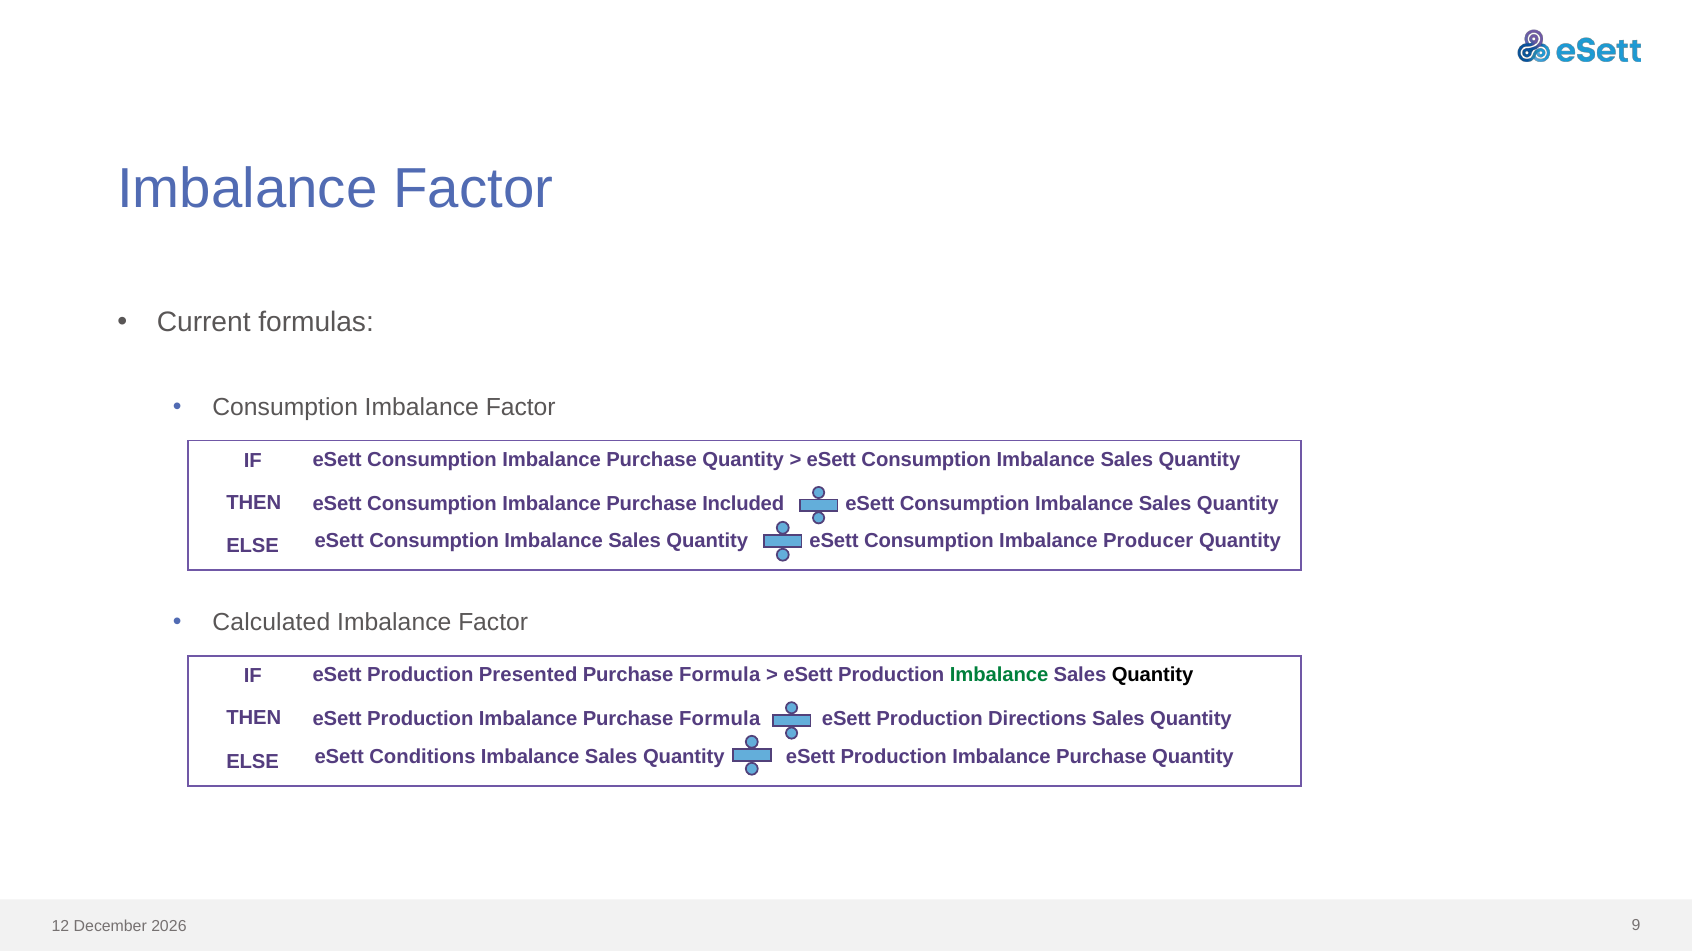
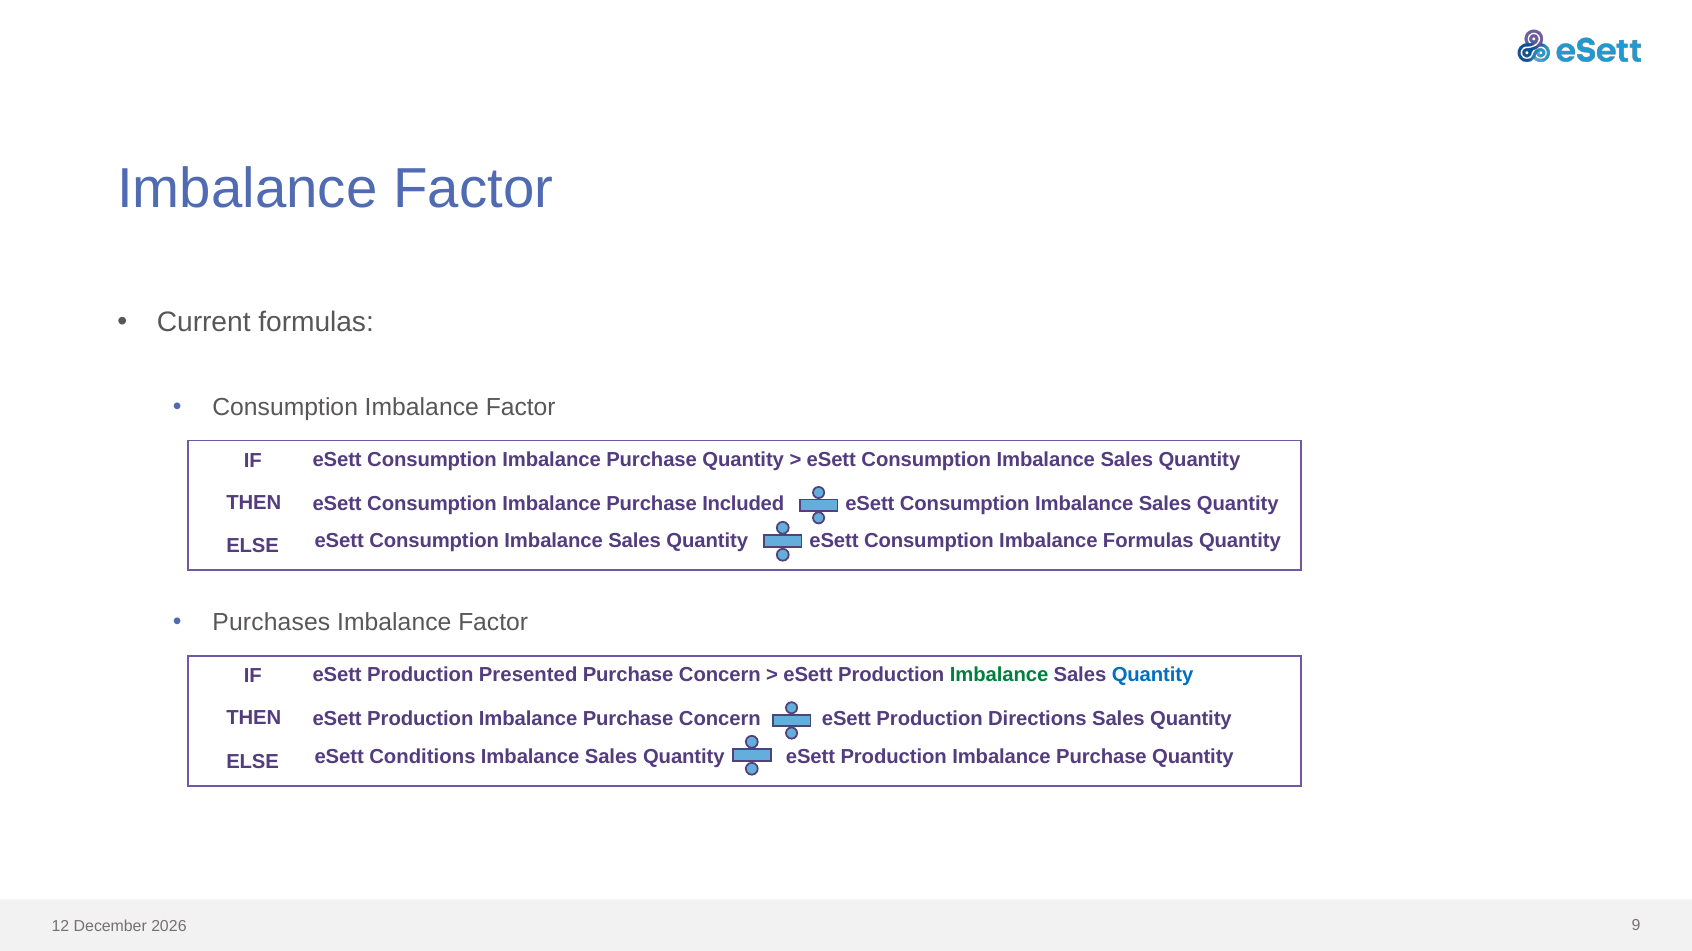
Imbalance Producer: Producer -> Formulas
Calculated: Calculated -> Purchases
Formula at (720, 675): Formula -> Concern
Quantity at (1153, 675) colour: black -> blue
Imbalance Purchase Formula: Formula -> Concern
